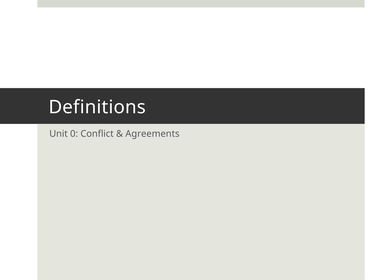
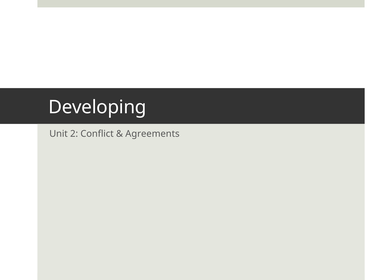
Definitions: Definitions -> Developing
0: 0 -> 2
